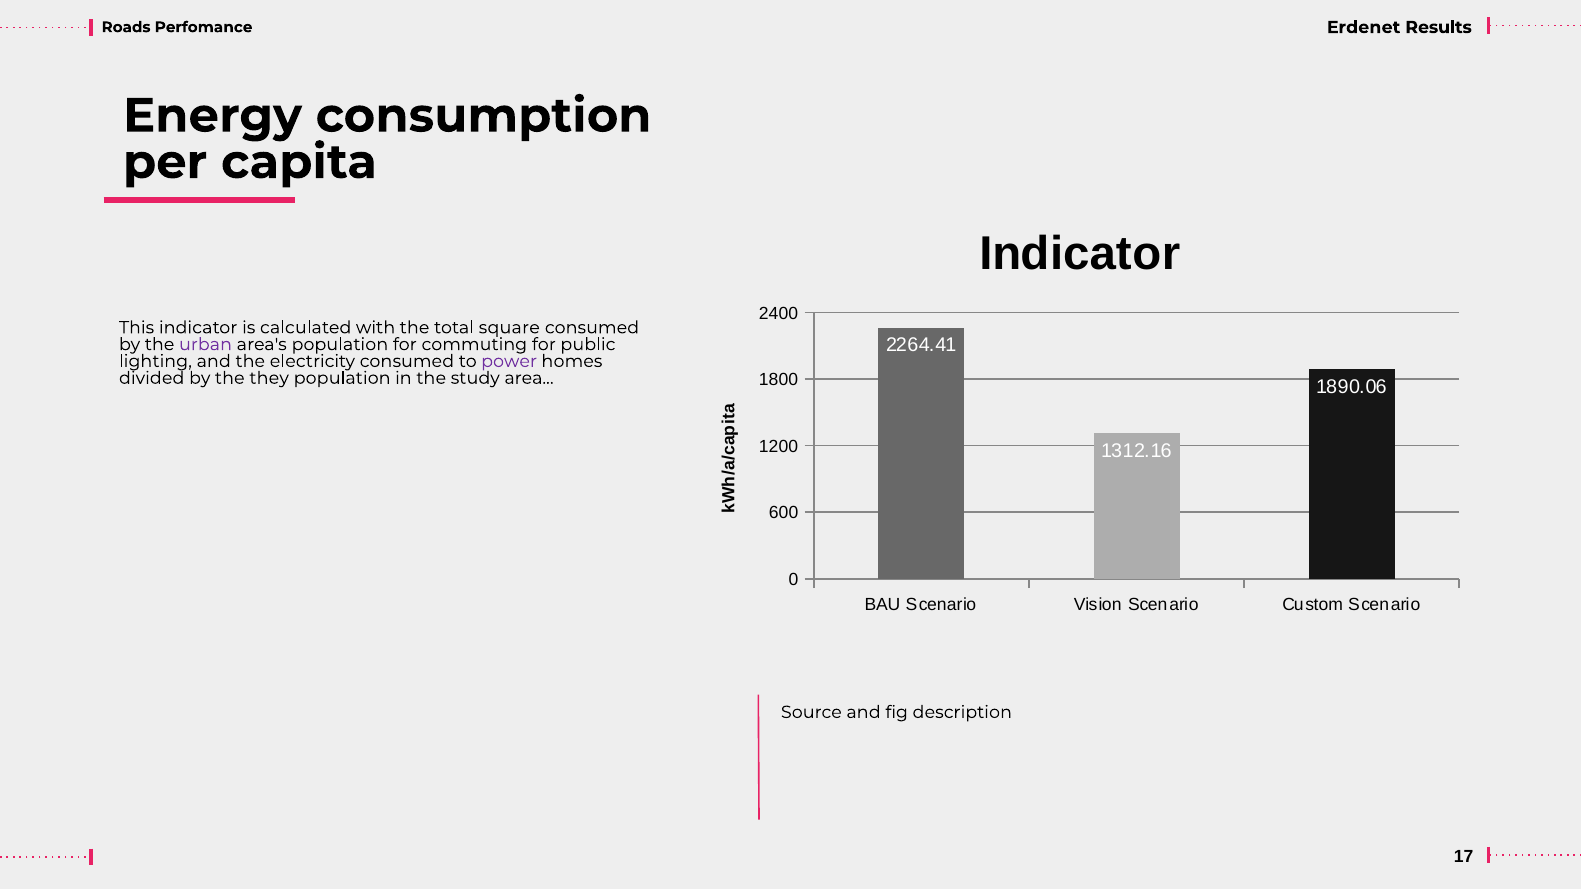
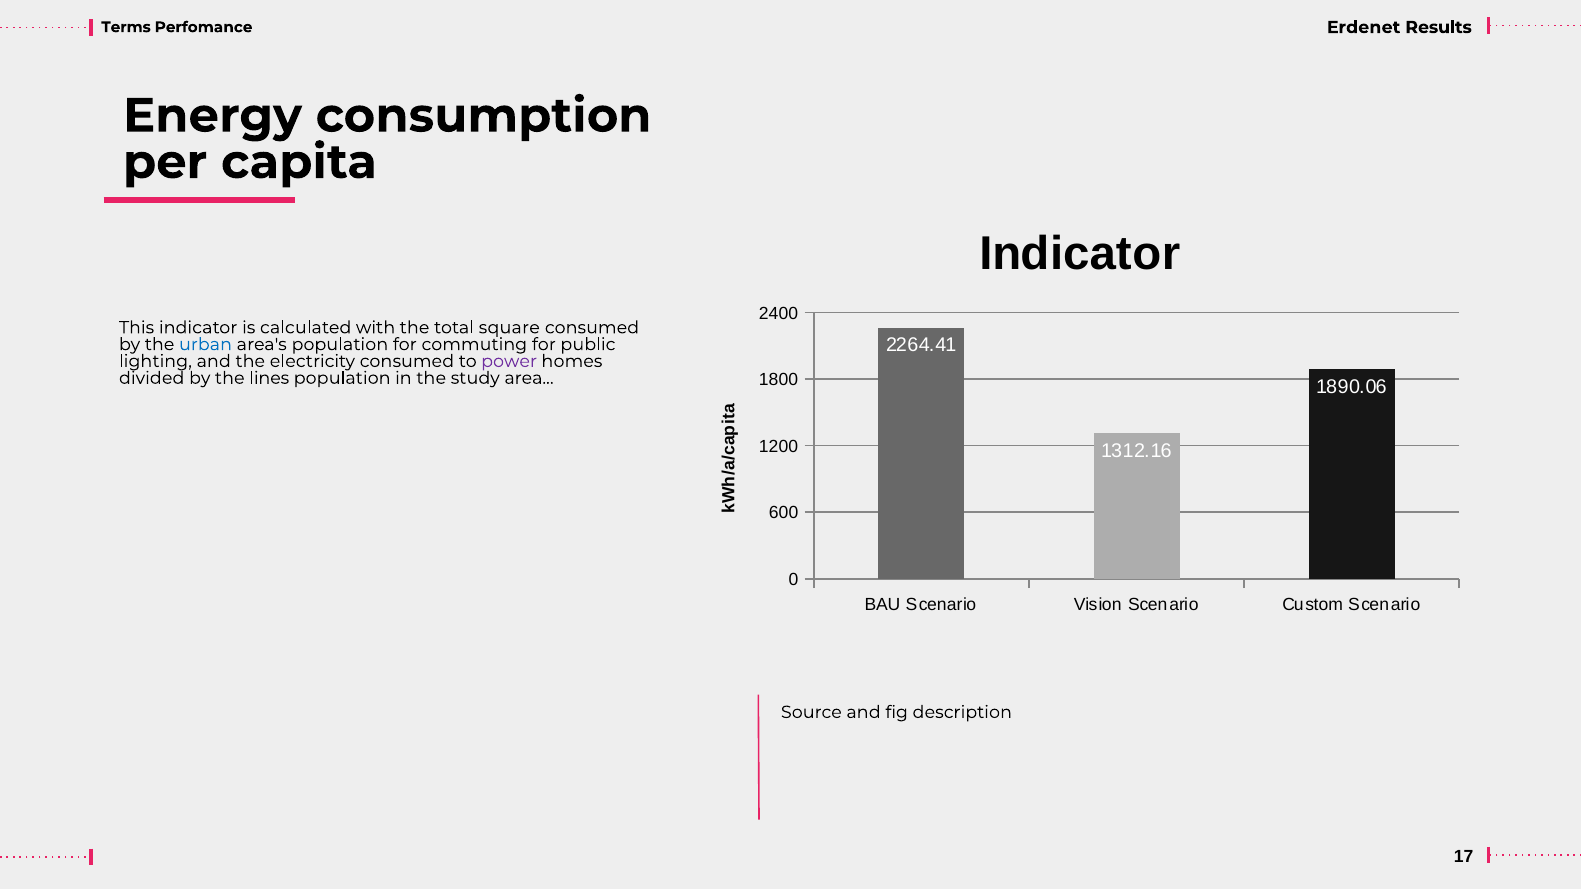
Roads: Roads -> Terms
urban colour: purple -> blue
they: they -> lines
